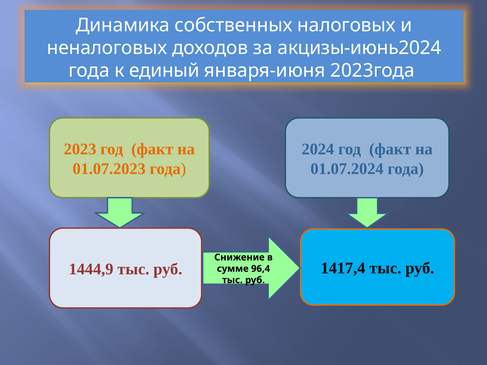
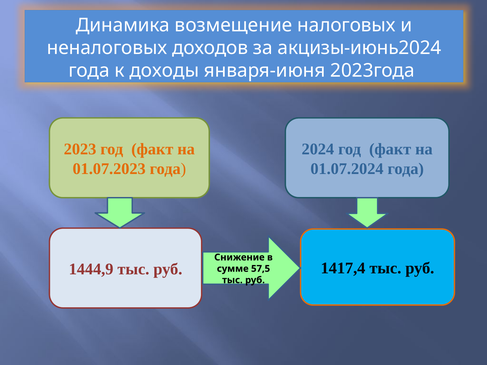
собственных: собственных -> возмещение
единый: единый -> доходы
96,4: 96,4 -> 57,5
